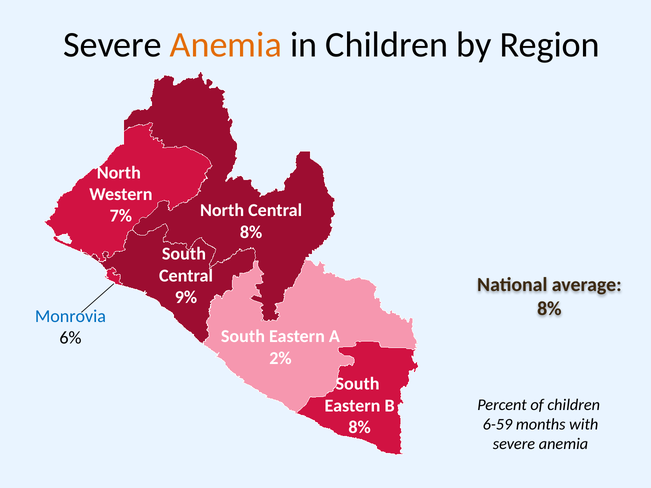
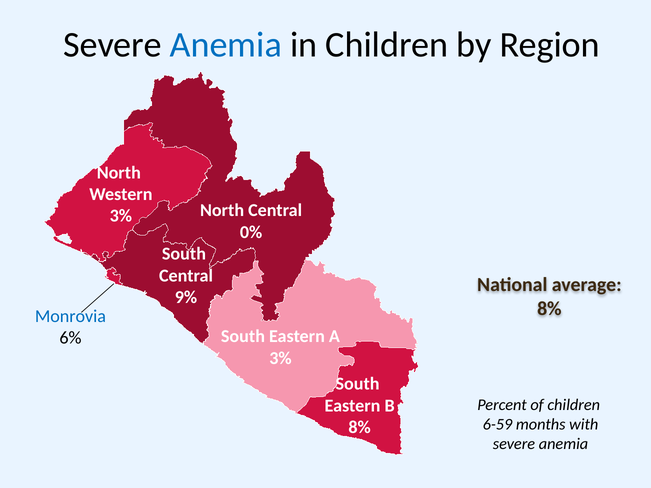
Anemia at (226, 45) colour: orange -> blue
7% at (121, 216): 7% -> 3%
8% at (251, 232): 8% -> 0%
2% at (280, 358): 2% -> 3%
